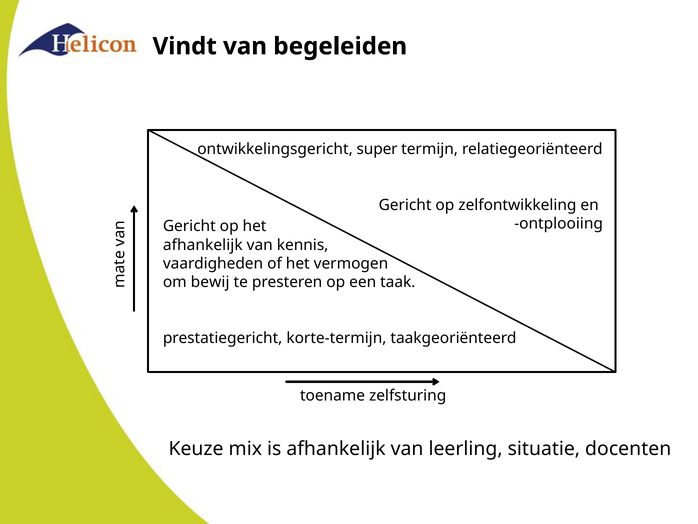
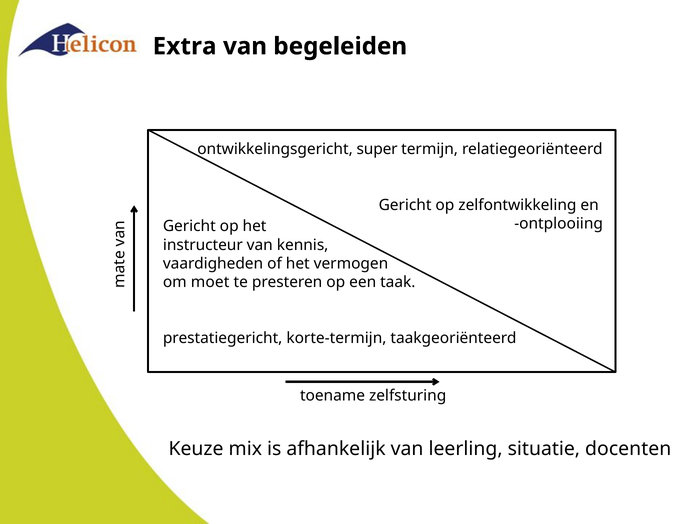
Vindt: Vindt -> Extra
afhankelijk at (203, 245): afhankelijk -> instructeur
bewij: bewij -> moet
